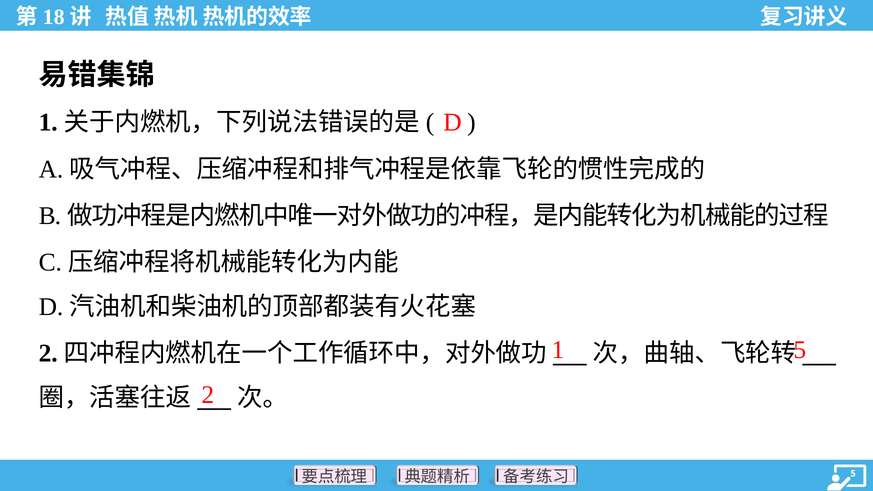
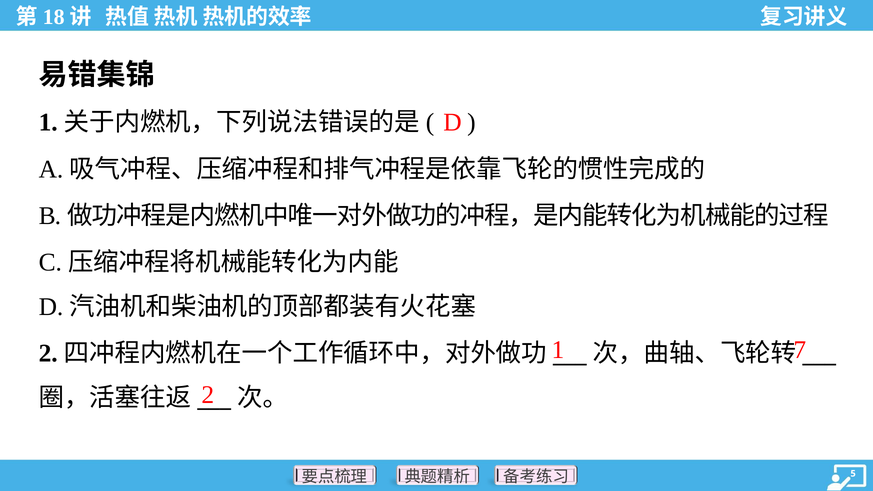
5 at (800, 350): 5 -> 7
